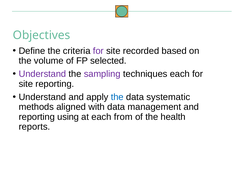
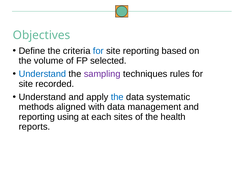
for at (98, 51) colour: purple -> blue
site recorded: recorded -> reporting
Understand at (42, 74) colour: purple -> blue
techniques each: each -> rules
site reporting: reporting -> recorded
from: from -> sites
